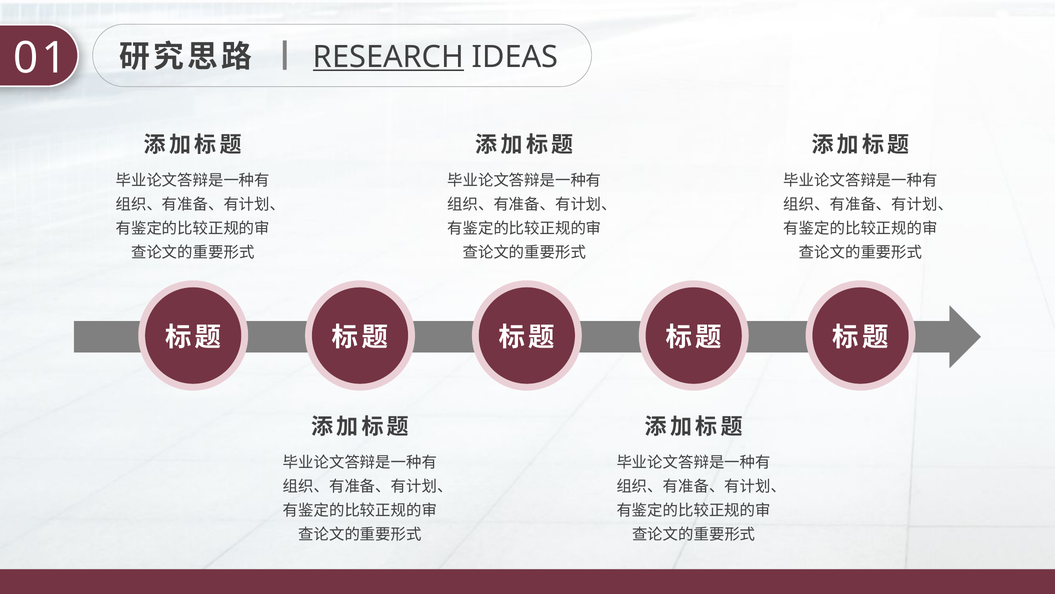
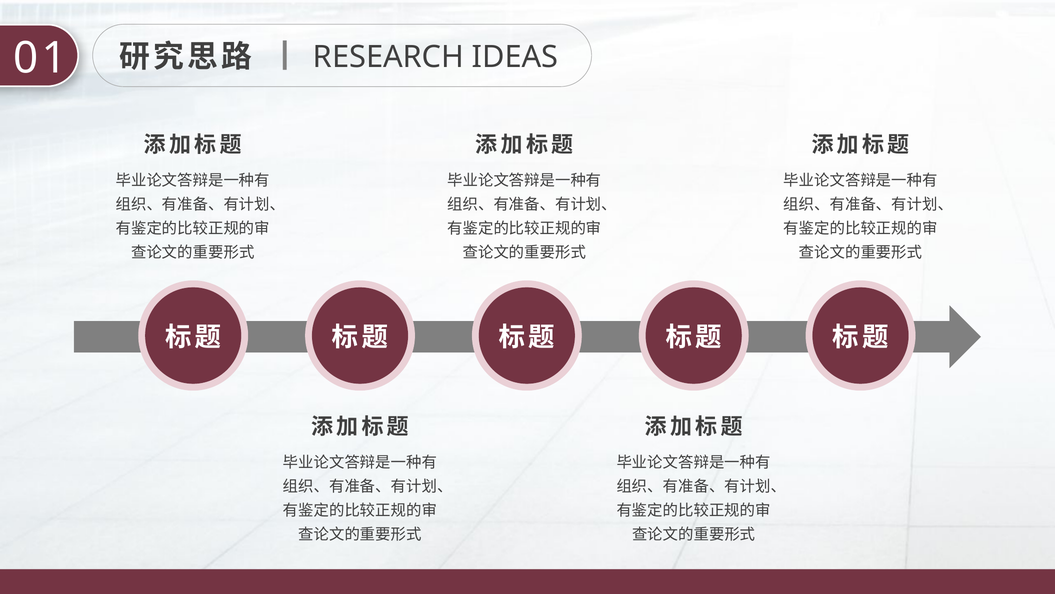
RESEARCH underline: present -> none
